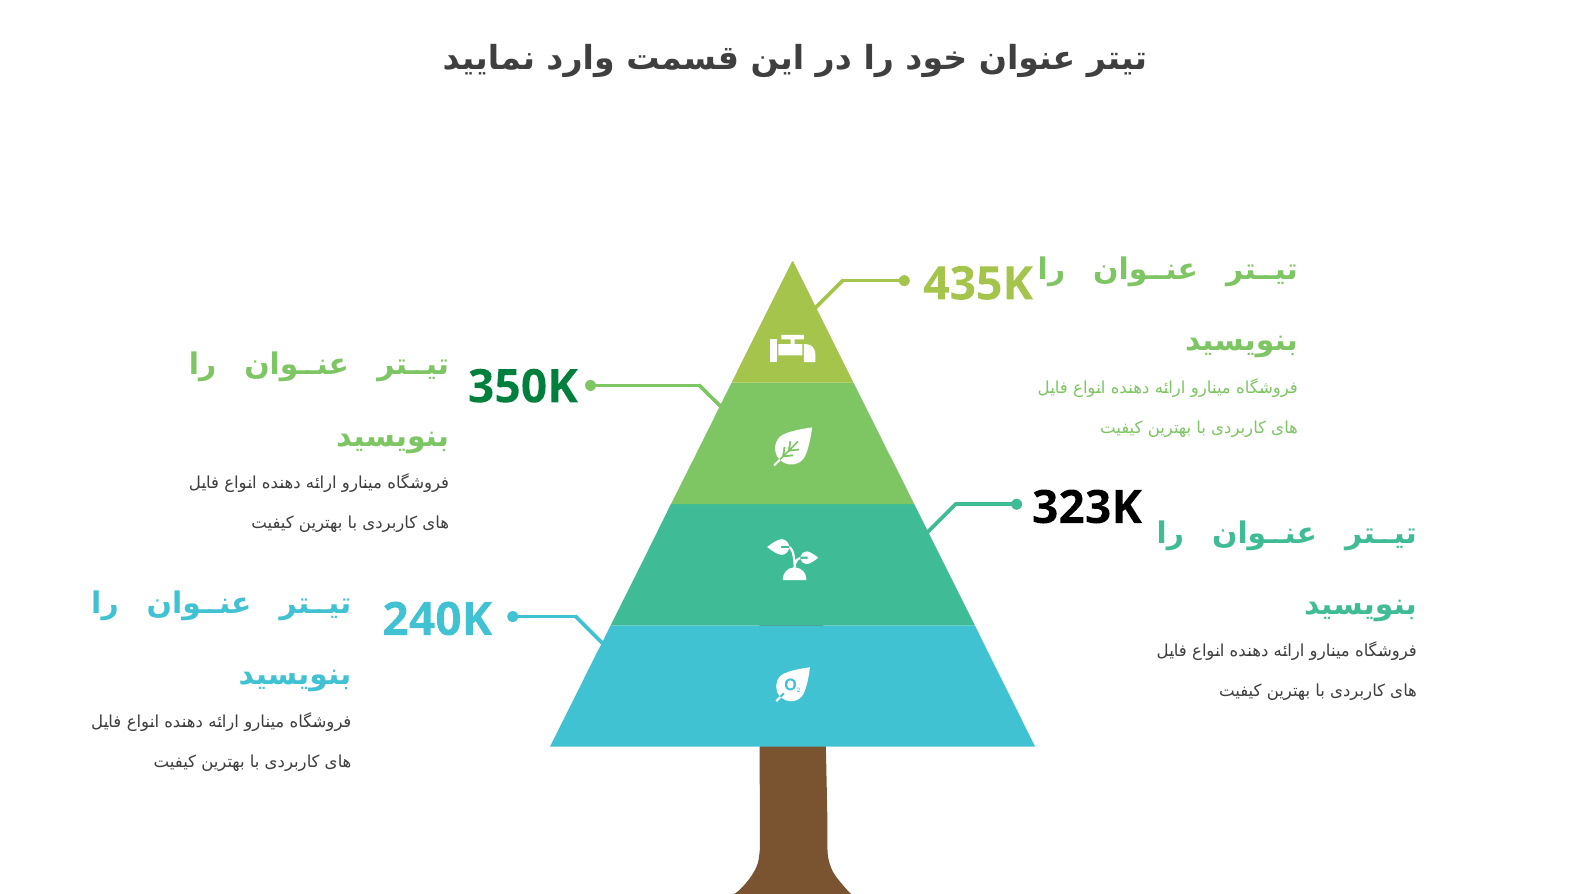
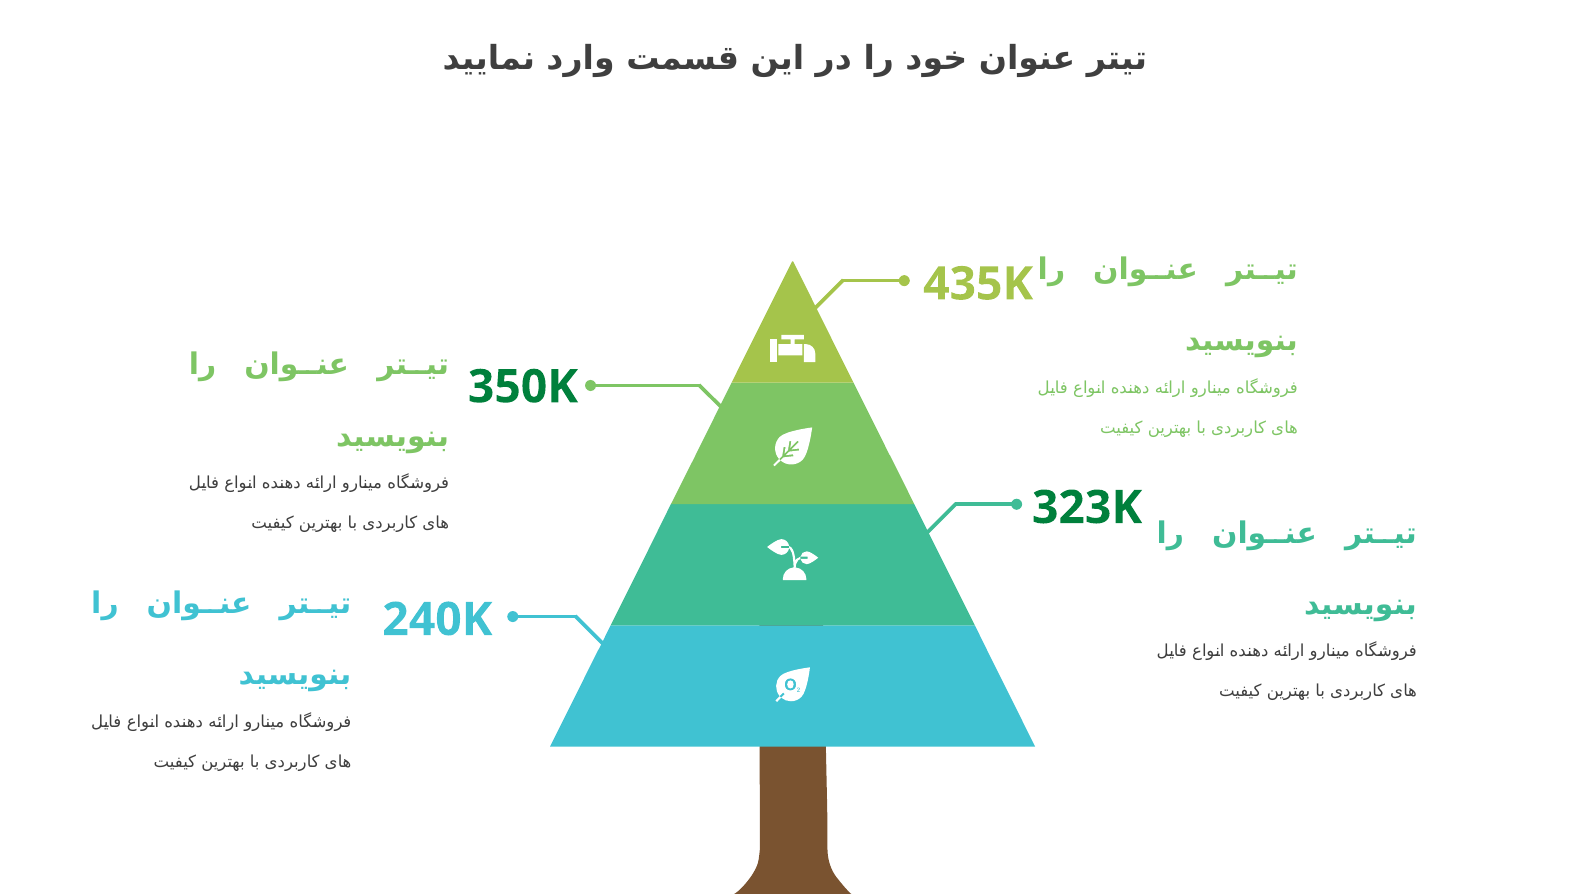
323K colour: black -> green
